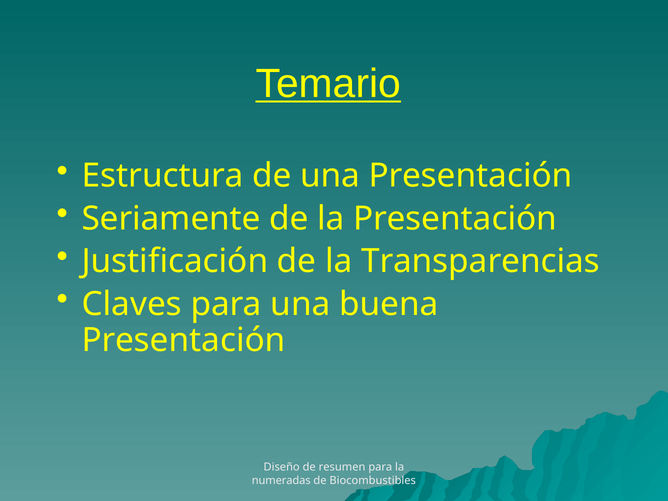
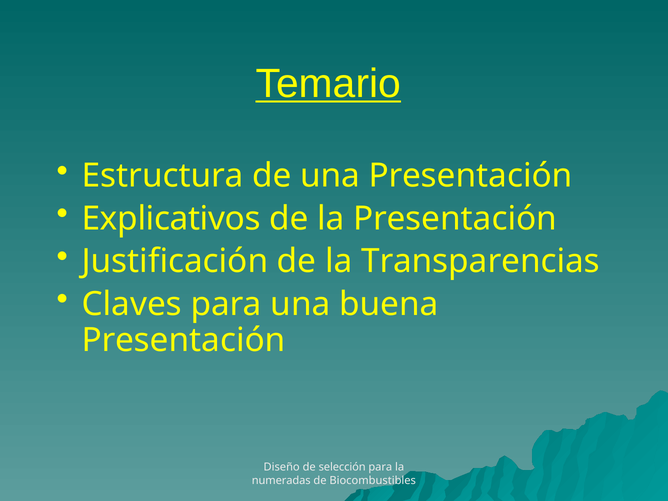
Seriamente: Seriamente -> Explicativos
resumen: resumen -> selección
